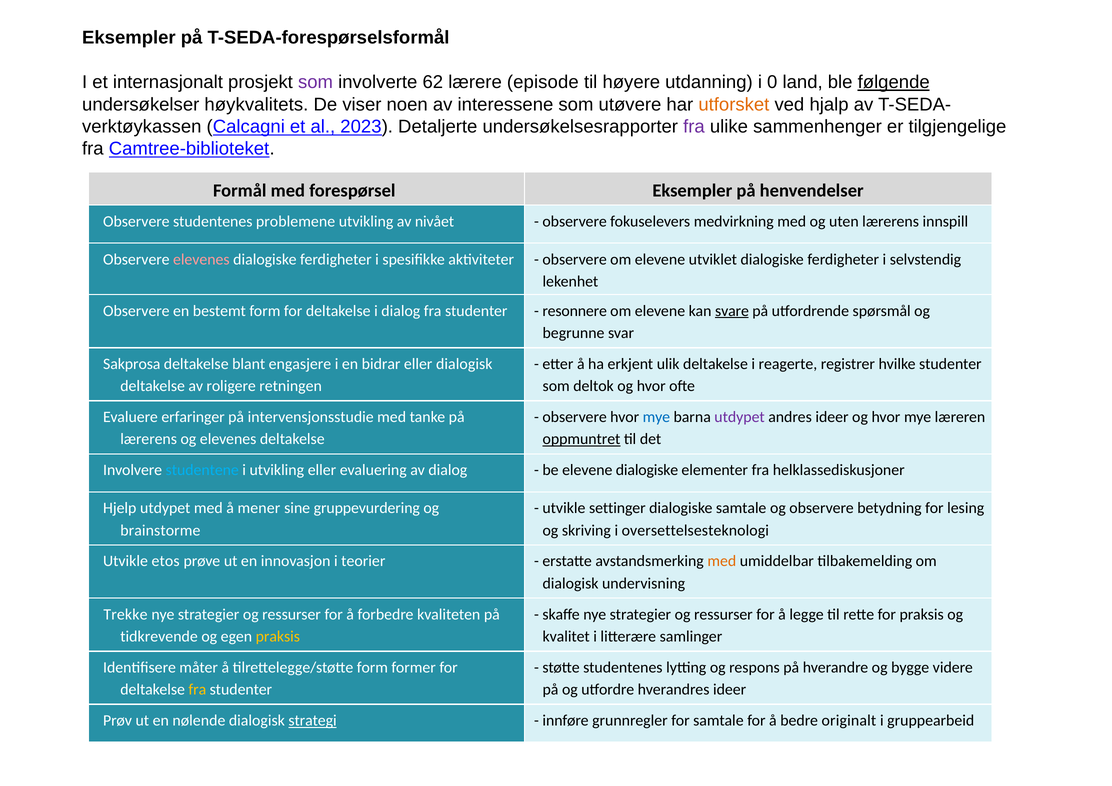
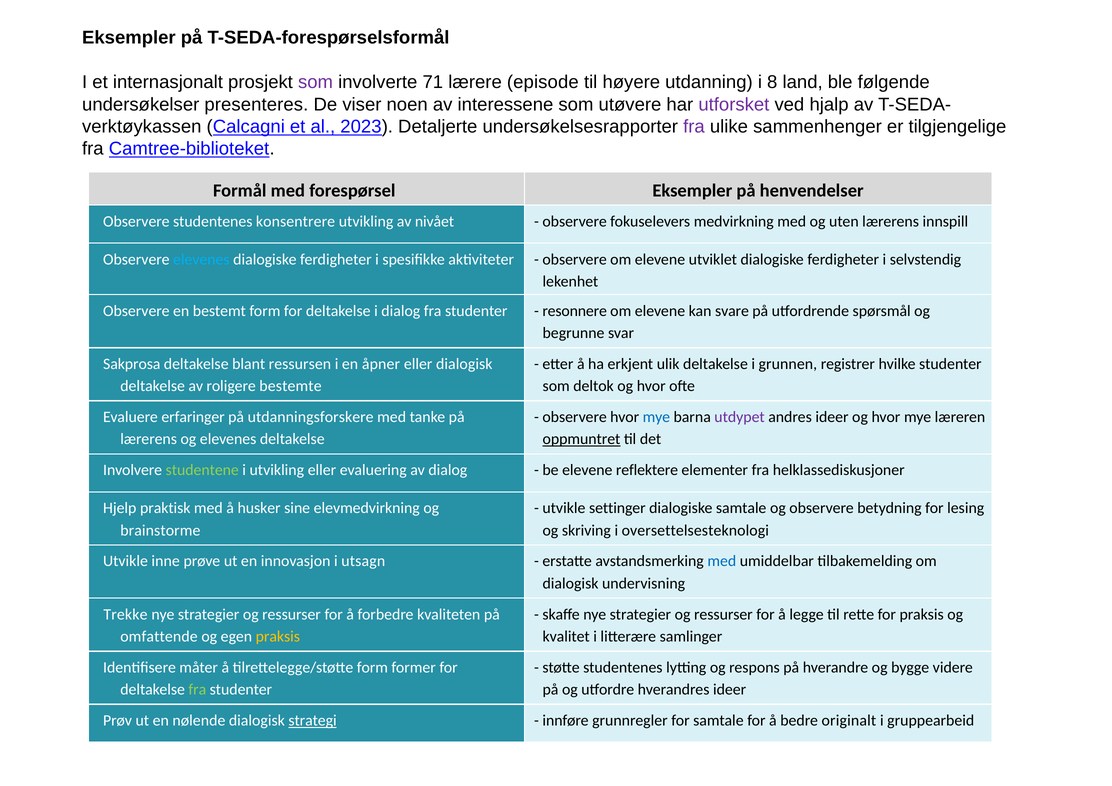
62: 62 -> 71
0: 0 -> 8
følgende underline: present -> none
høykvalitets: høykvalitets -> presenteres
utforsket colour: orange -> purple
problemene: problemene -> konsentrere
elevenes at (201, 259) colour: pink -> light blue
svare underline: present -> none
engasjere: engasjere -> ressursen
bidrar: bidrar -> åpner
reagerte: reagerte -> grunnen
retningen: retningen -> bestemte
intervensjonsstudie: intervensjonsstudie -> utdanningsforskere
studentene colour: light blue -> light green
elevene dialogiske: dialogiske -> reflektere
Hjelp utdypet: utdypet -> praktisk
mener: mener -> husker
gruppevurdering: gruppevurdering -> elevmedvirkning
etos: etos -> inne
teorier: teorier -> utsagn
med at (722, 562) colour: orange -> blue
tidkrevende: tidkrevende -> omfattende
fra at (197, 690) colour: yellow -> light green
